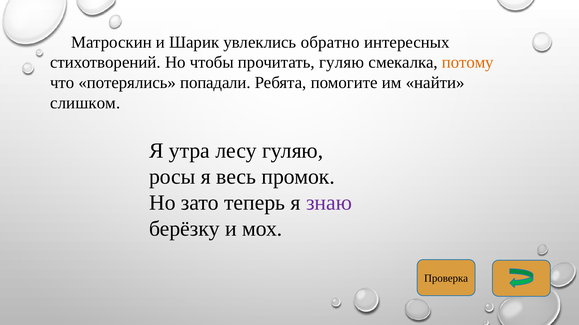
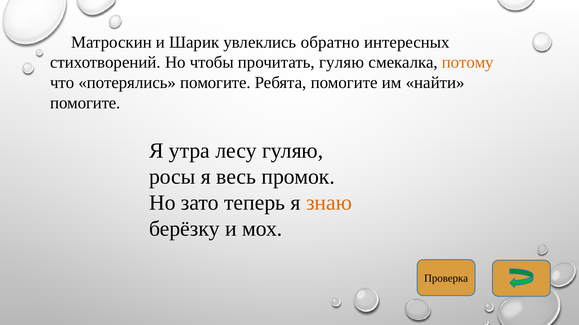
потерялись попадали: попадали -> помогите
слишком at (85, 103): слишком -> помогите
знаю colour: purple -> orange
